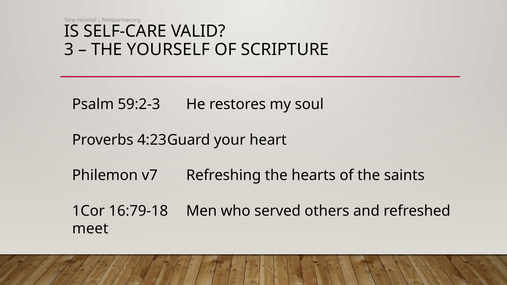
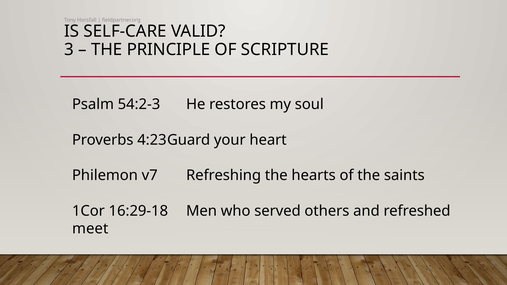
YOURSELF: YOURSELF -> PRINCIPLE
59:2-3: 59:2-3 -> 54:2-3
16:79-18: 16:79-18 -> 16:29-18
